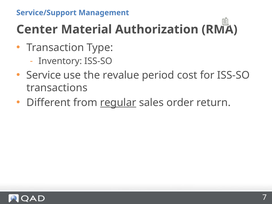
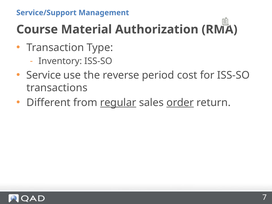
Center: Center -> Course
revalue: revalue -> reverse
order underline: none -> present
